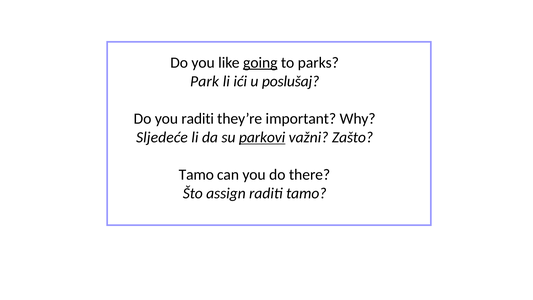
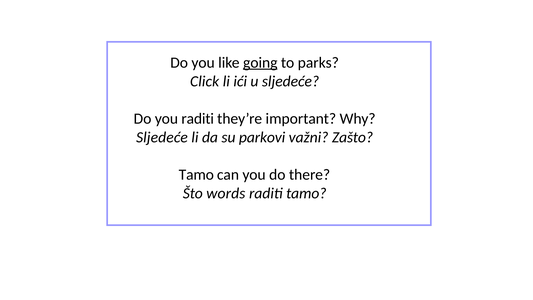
Park: Park -> Click
u poslušaj: poslušaj -> sljedeće
parkovi underline: present -> none
assign: assign -> words
